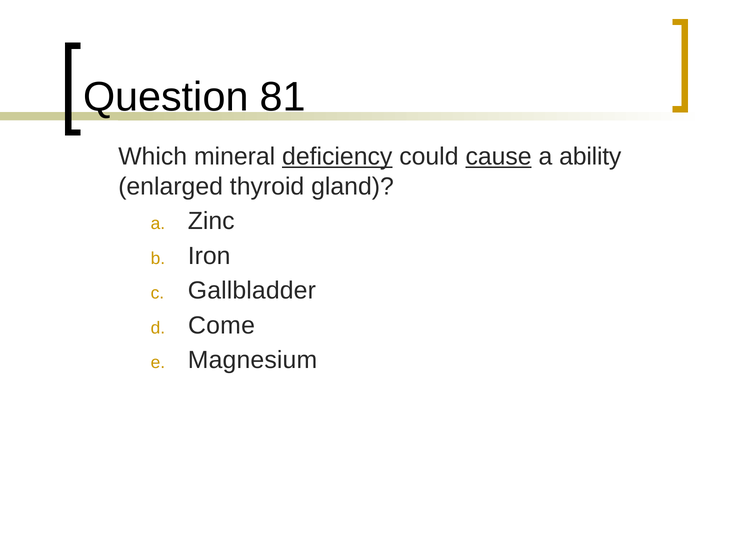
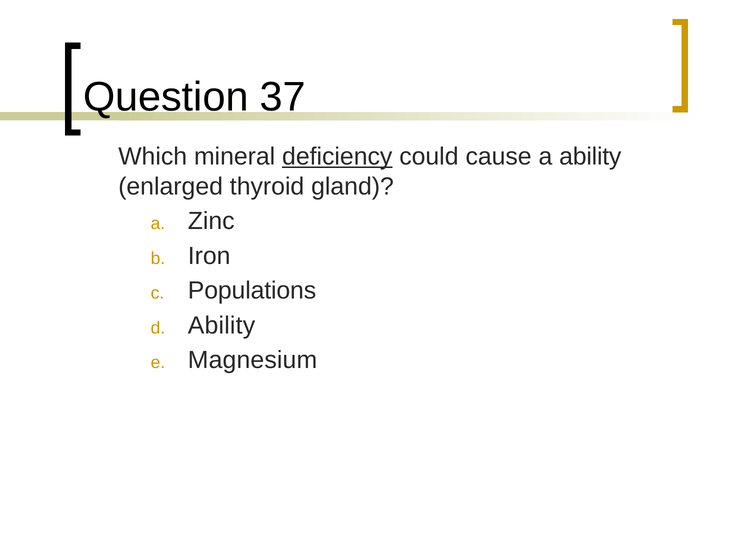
81: 81 -> 37
cause underline: present -> none
Gallbladder: Gallbladder -> Populations
Come at (221, 325): Come -> Ability
